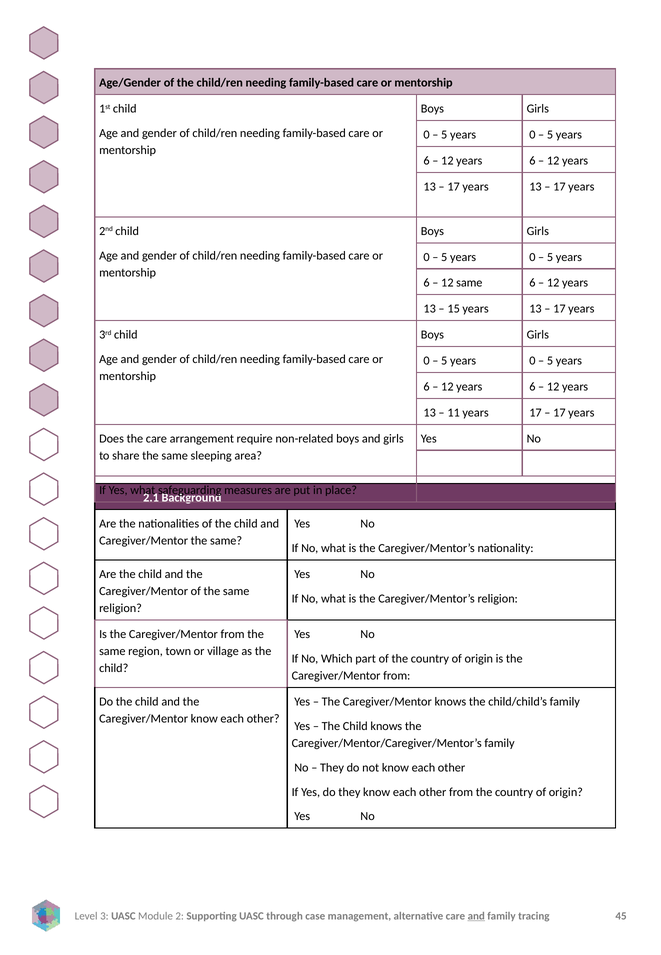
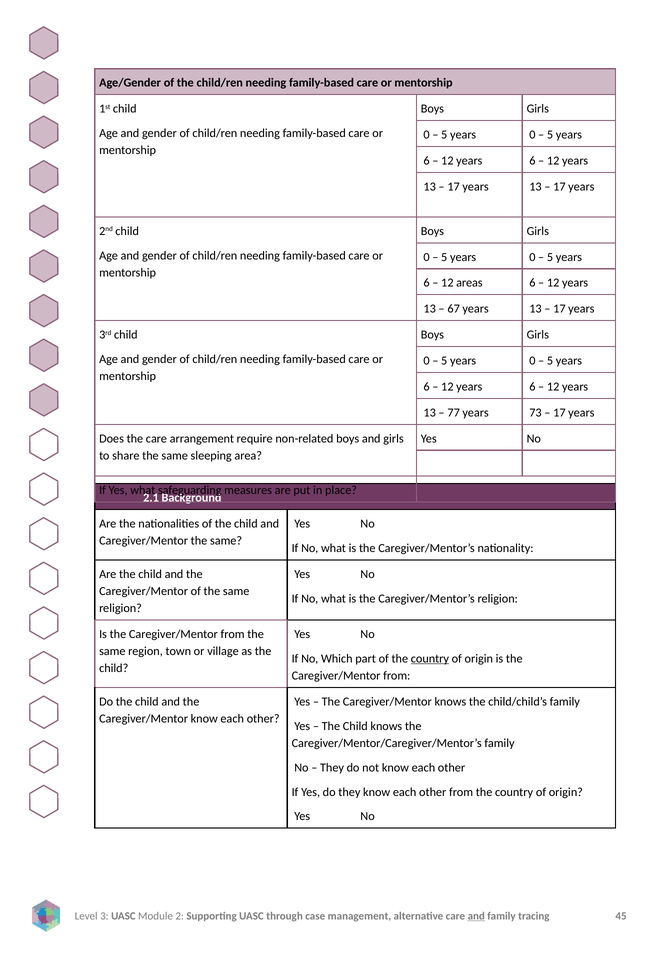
12 same: same -> areas
15: 15 -> 67
11: 11 -> 77
years 17: 17 -> 73
country at (430, 658) underline: none -> present
